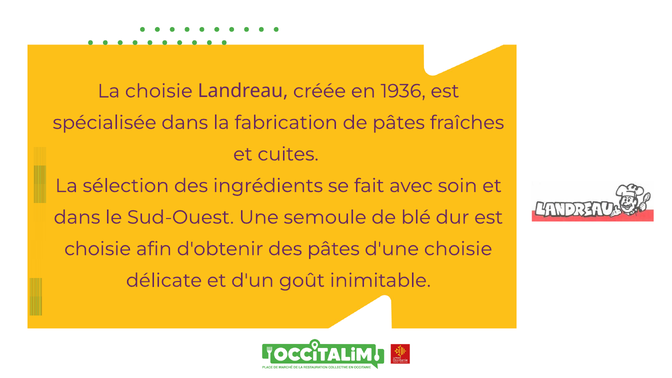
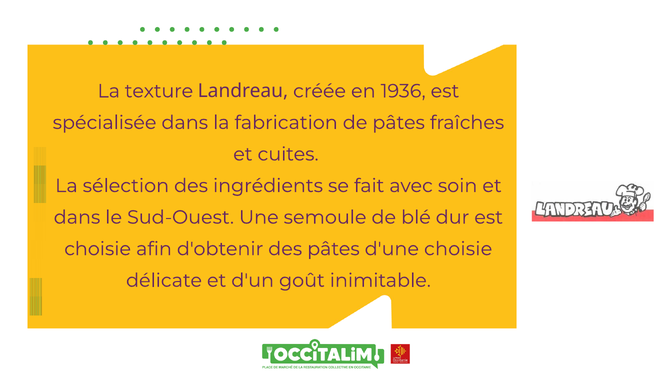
La choisie: choisie -> texture
